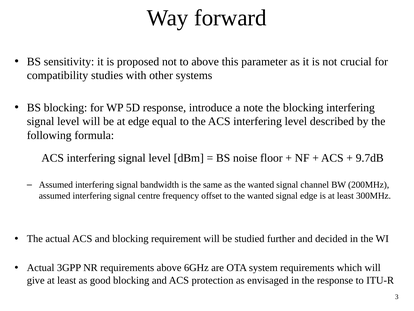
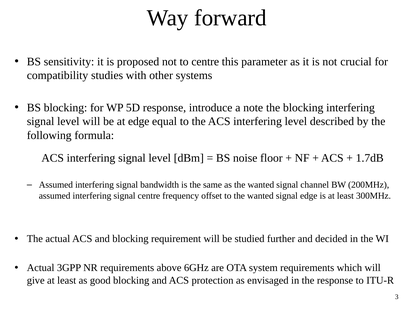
to above: above -> centre
9.7dB: 9.7dB -> 1.7dB
